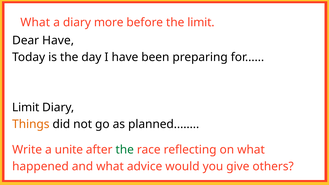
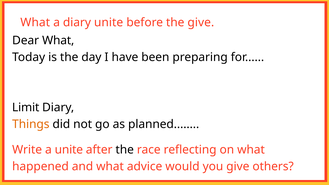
diary more: more -> unite
the limit: limit -> give
Dear Have: Have -> What
the at (125, 150) colour: green -> black
